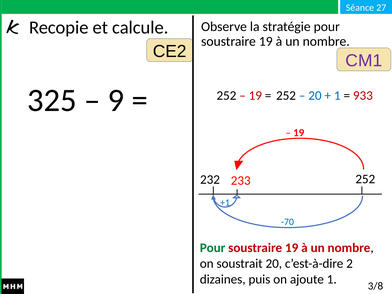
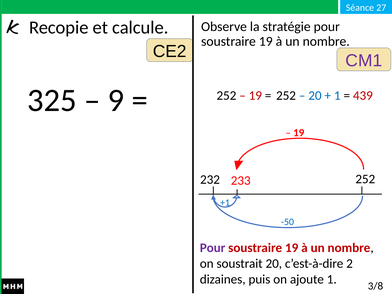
933: 933 -> 439
-70: -70 -> -50
Pour at (213, 248) colour: green -> purple
